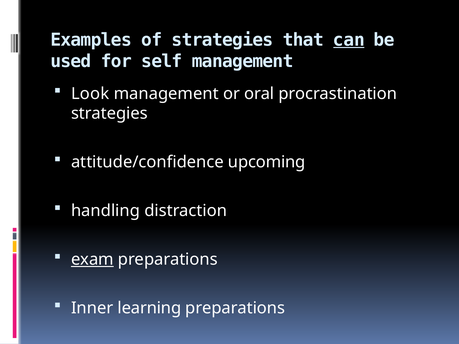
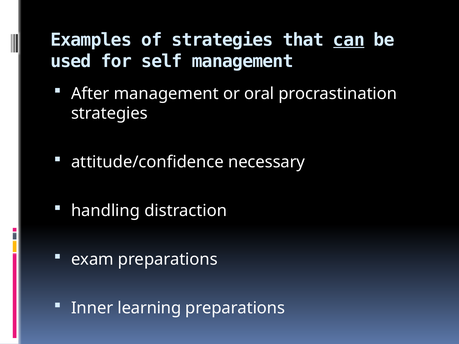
Look: Look -> After
upcoming: upcoming -> necessary
exam underline: present -> none
